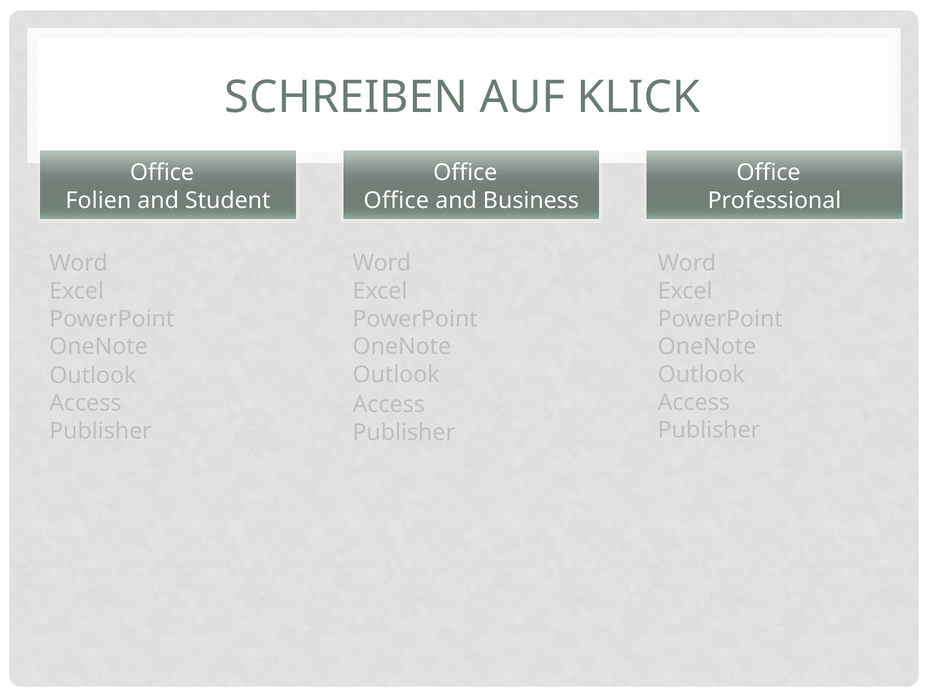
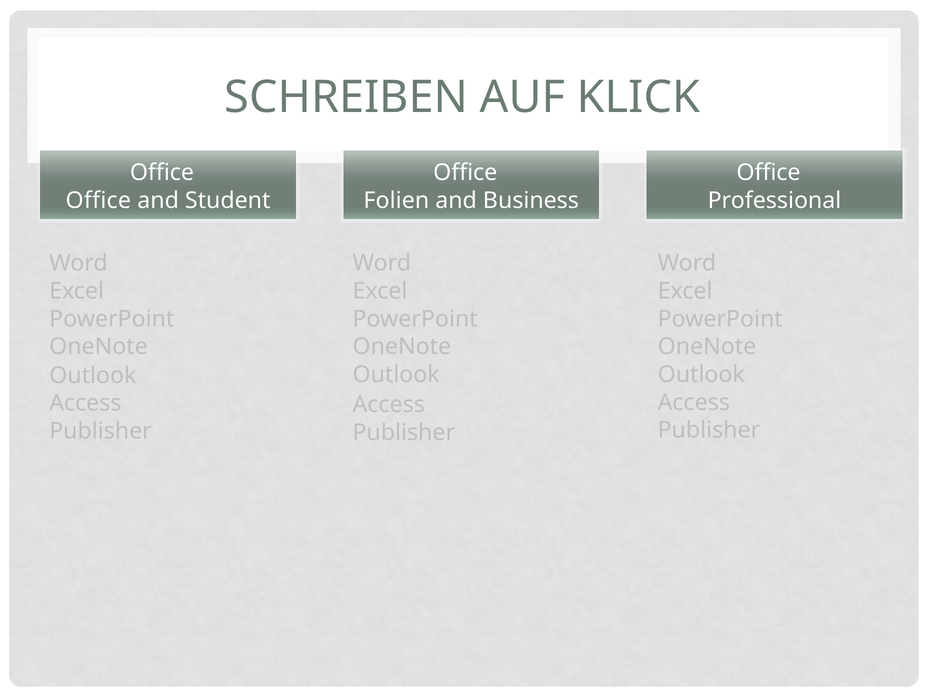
Folien at (98, 200): Folien -> Office
Office at (396, 200): Office -> Folien
